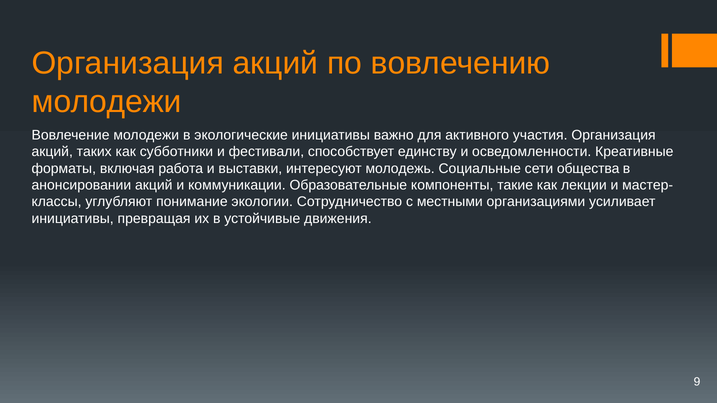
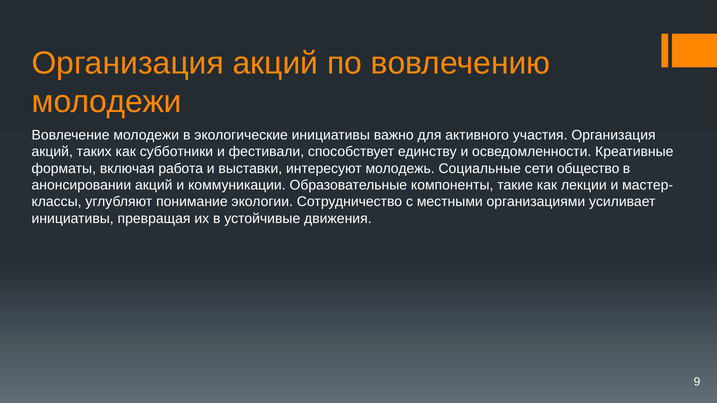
общества: общества -> общество
